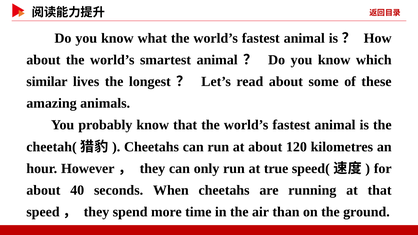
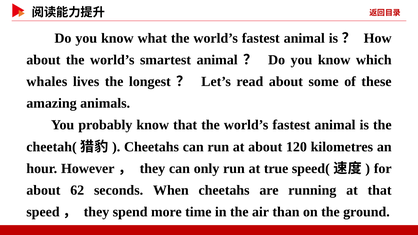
similar: similar -> whales
40: 40 -> 62
